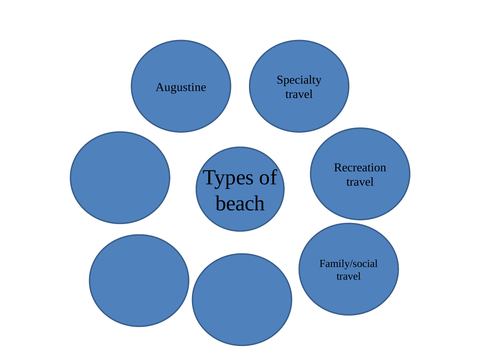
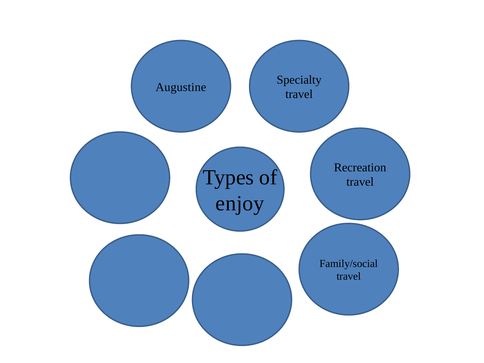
beach: beach -> enjoy
